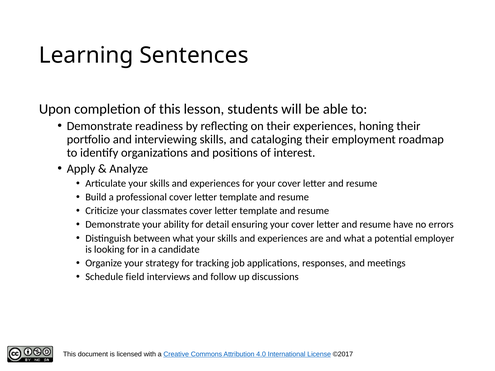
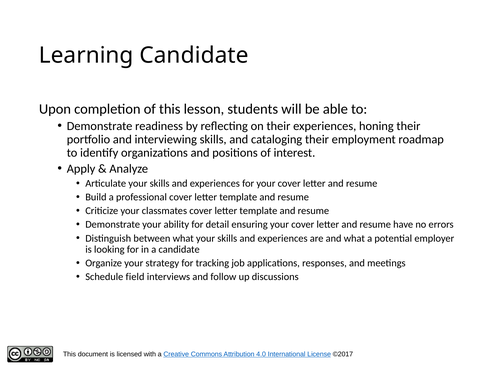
Learning Sentences: Sentences -> Candidate
